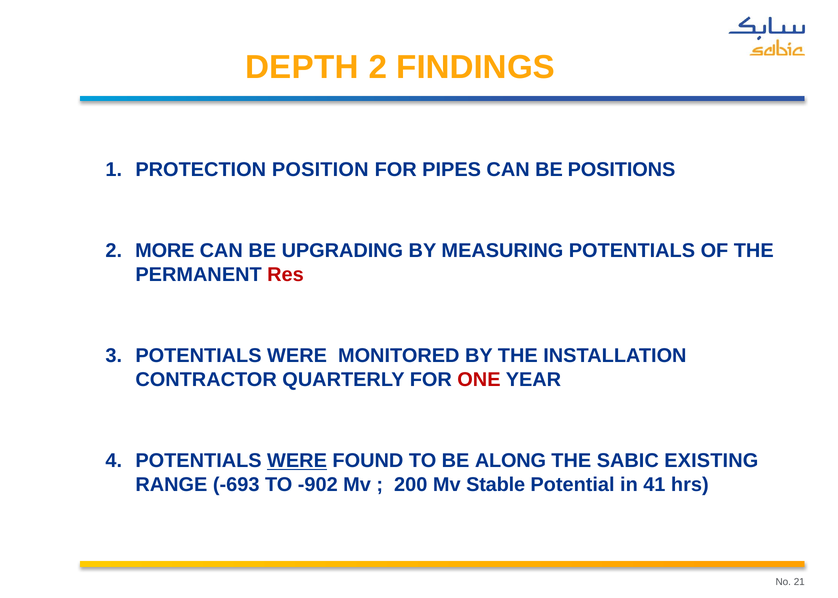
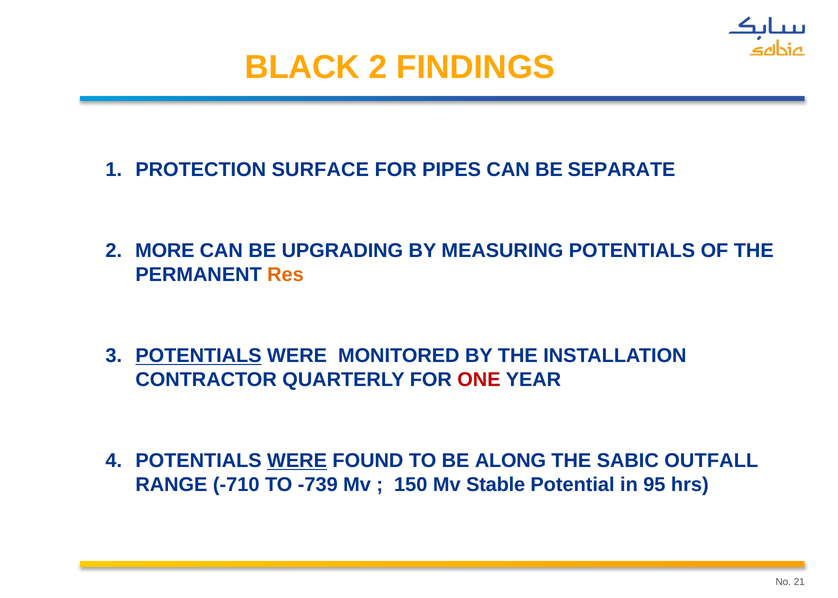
DEPTH: DEPTH -> BLACK
POSITION: POSITION -> SURFACE
POSITIONS: POSITIONS -> SEPARATE
Res colour: red -> orange
POTENTIALS at (199, 356) underline: none -> present
EXISTING: EXISTING -> OUTFALL
-693: -693 -> -710
-902: -902 -> -739
200: 200 -> 150
41: 41 -> 95
